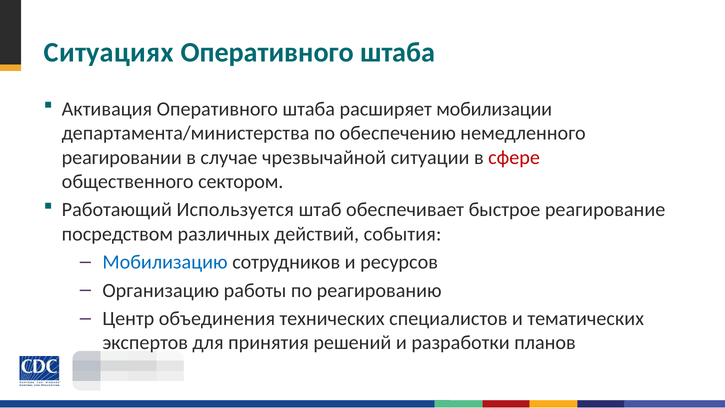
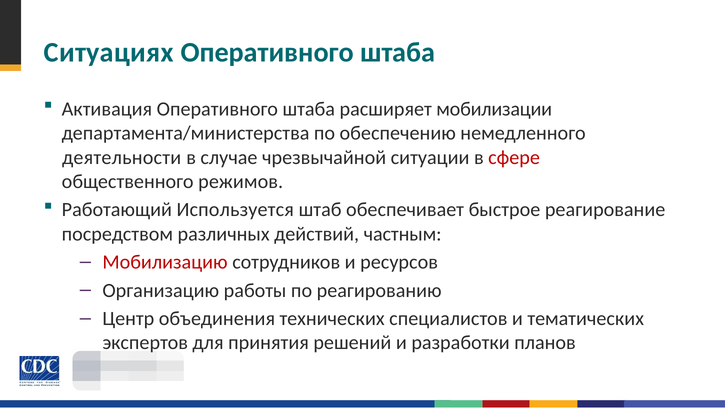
реагировании: реагировании -> деятельности
сектором: сектором -> режимов
события: события -> частным
Мобилизацию colour: blue -> red
